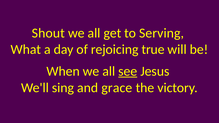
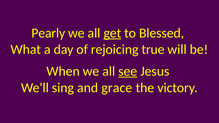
Shout: Shout -> Pearly
get underline: none -> present
Serving: Serving -> Blessed
